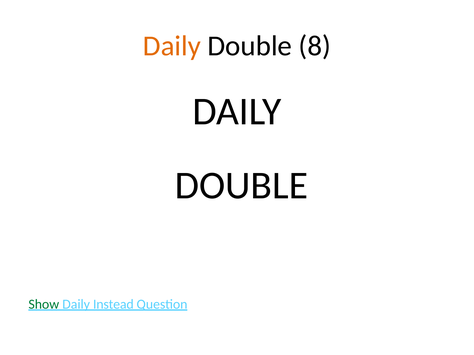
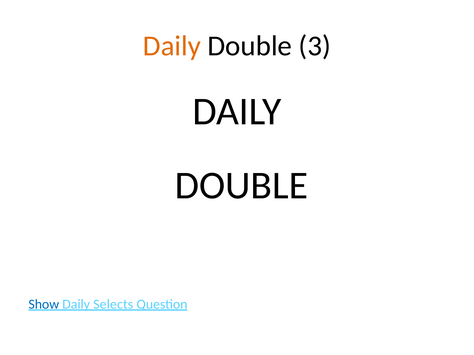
8: 8 -> 3
Show colour: green -> blue
Instead: Instead -> Selects
